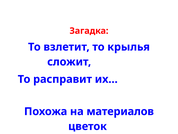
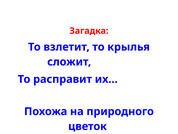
материалов: материалов -> природного
